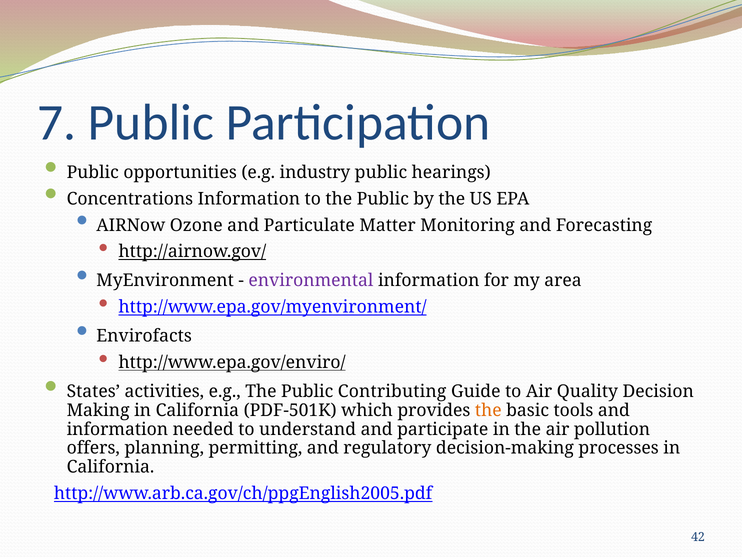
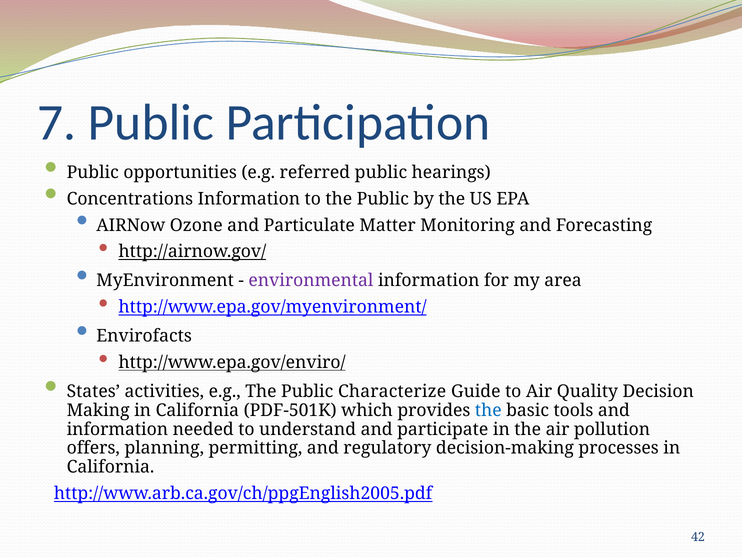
industry: industry -> referred
Contributing: Contributing -> Characterize
the at (488, 410) colour: orange -> blue
